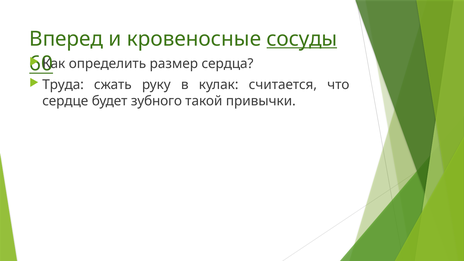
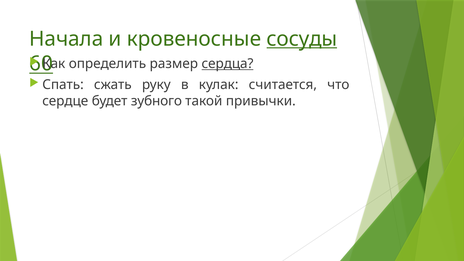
Вперед: Вперед -> Начала
сердца underline: none -> present
Труда: Труда -> Спать
